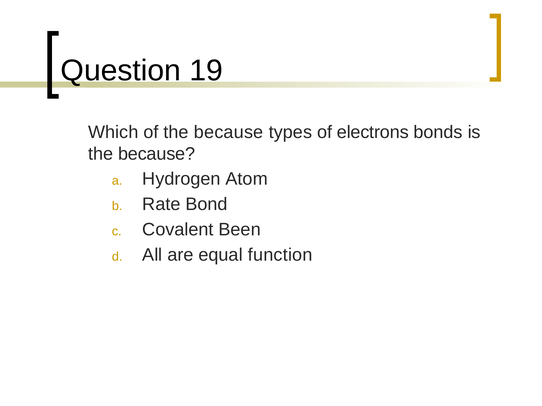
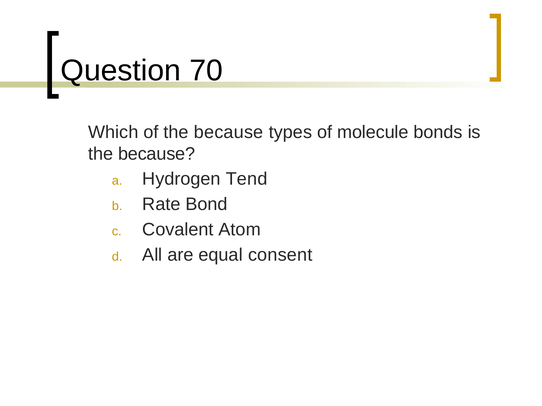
19: 19 -> 70
electrons: electrons -> molecule
Atom: Atom -> Tend
Been: Been -> Atom
function: function -> consent
